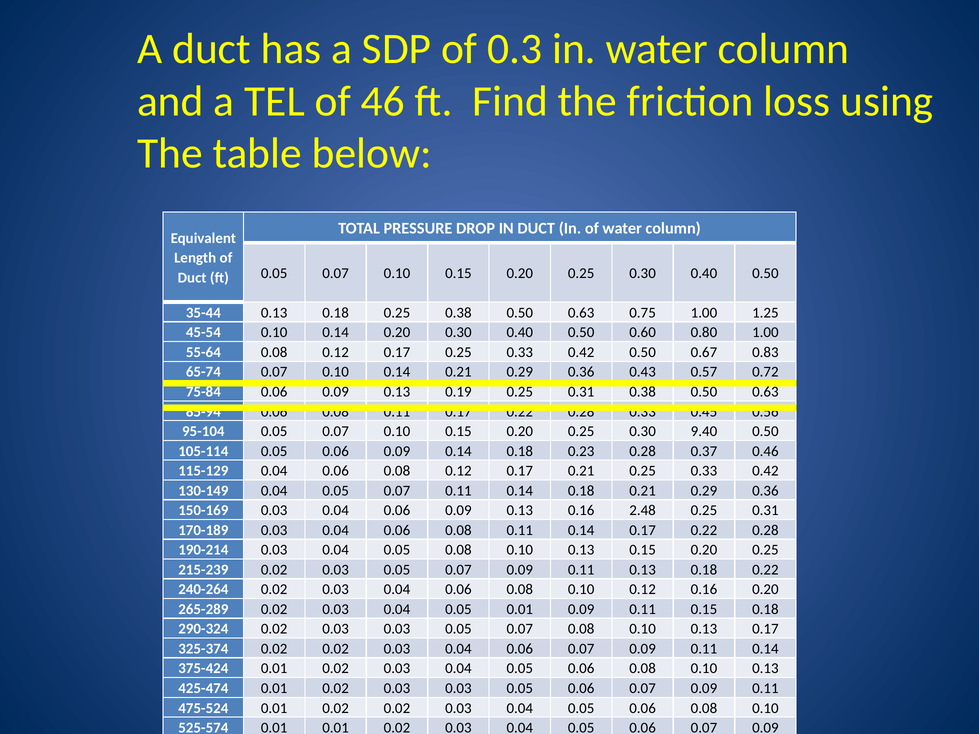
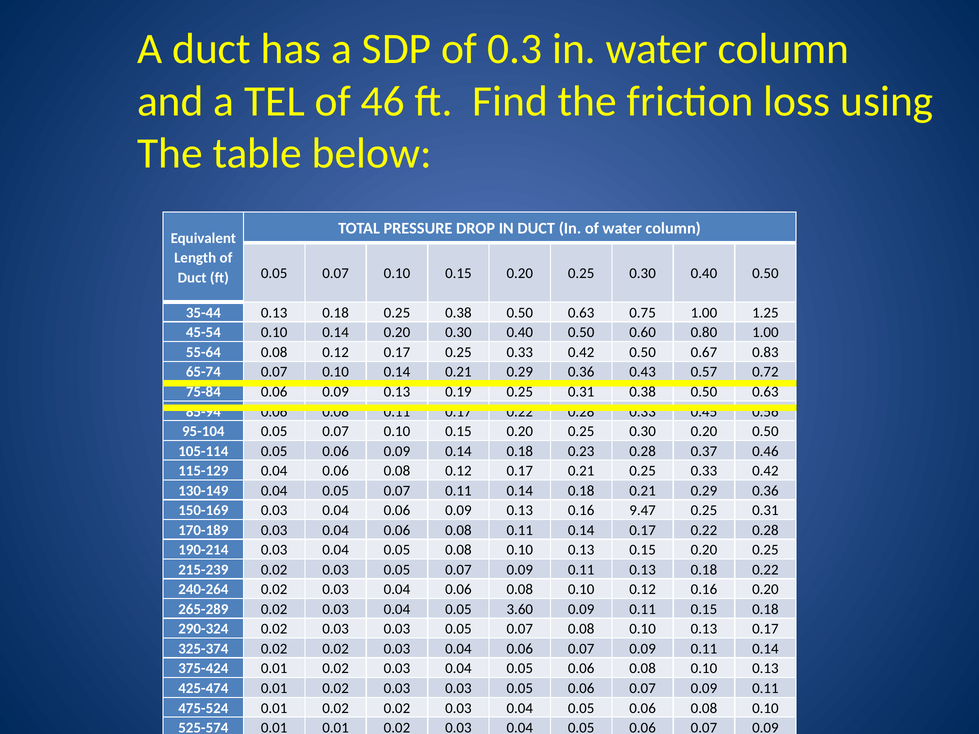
0.30 9.40: 9.40 -> 0.20
2.48: 2.48 -> 9.47
0.05 0.01: 0.01 -> 3.60
